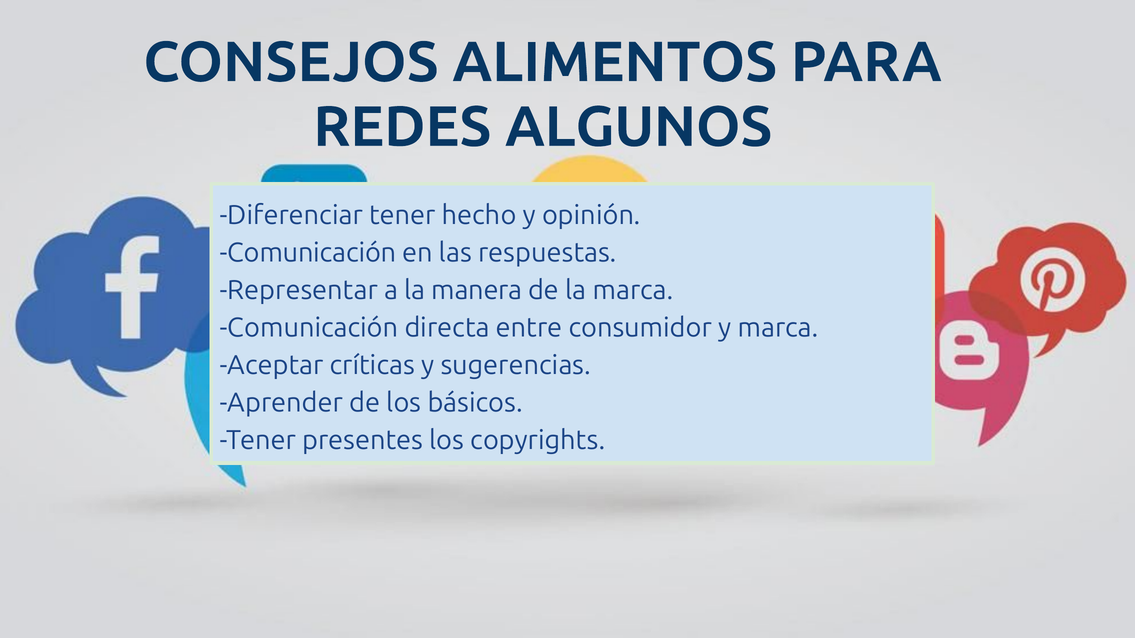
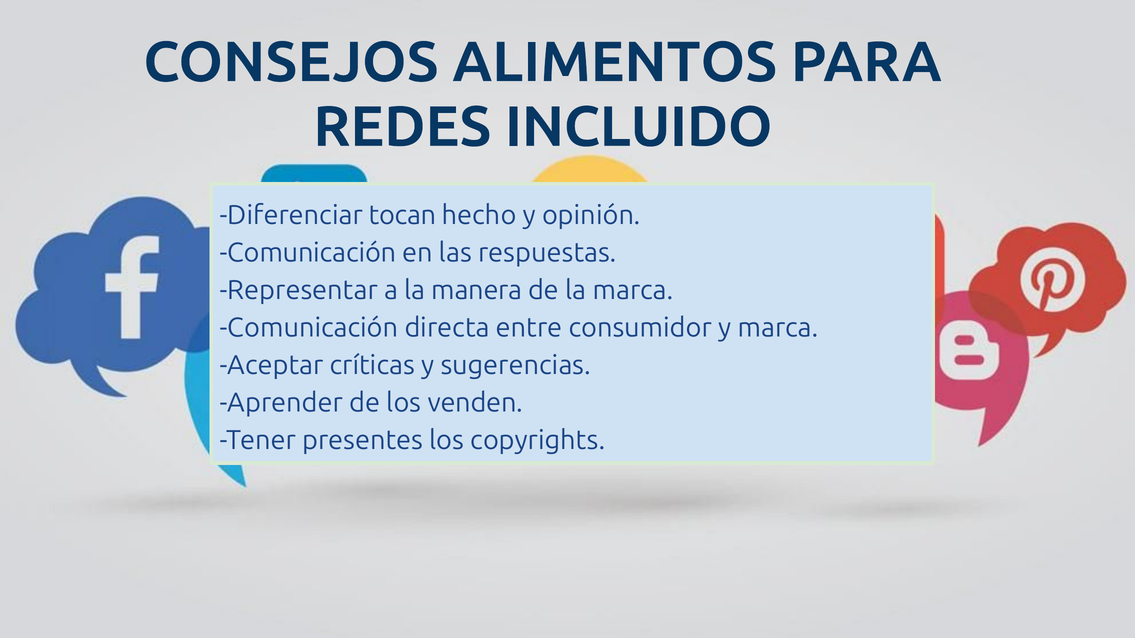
ALGUNOS: ALGUNOS -> INCLUIDO
Diferenciar tener: tener -> tocan
básicos: básicos -> venden
